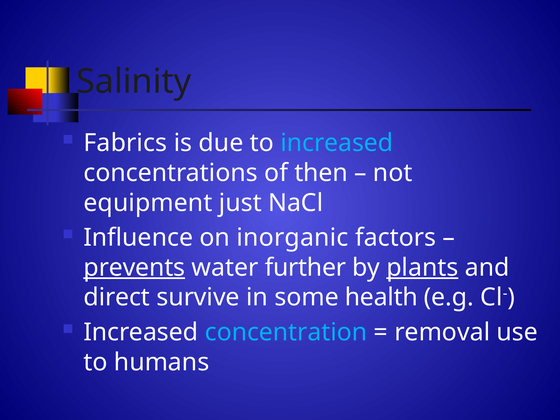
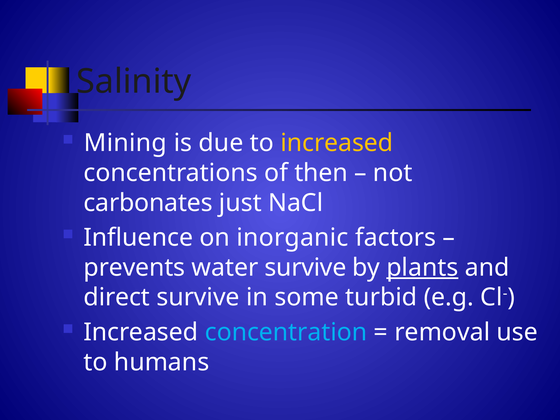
Fabrics: Fabrics -> Mining
increased at (337, 143) colour: light blue -> yellow
equipment: equipment -> carbonates
prevents underline: present -> none
water further: further -> survive
health: health -> turbid
